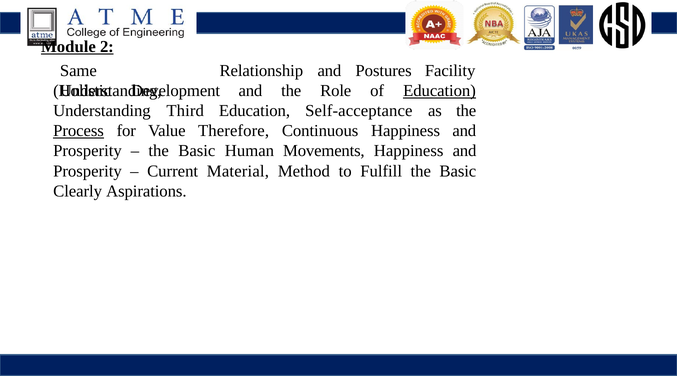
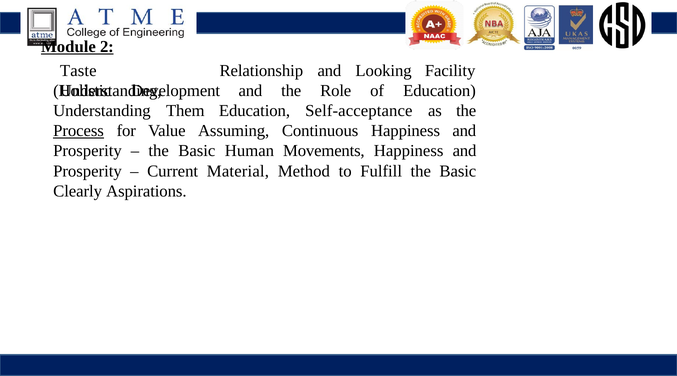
Same: Same -> Taste
Postures: Postures -> Looking
Education at (440, 91) underline: present -> none
Third: Third -> Them
Therefore: Therefore -> Assuming
